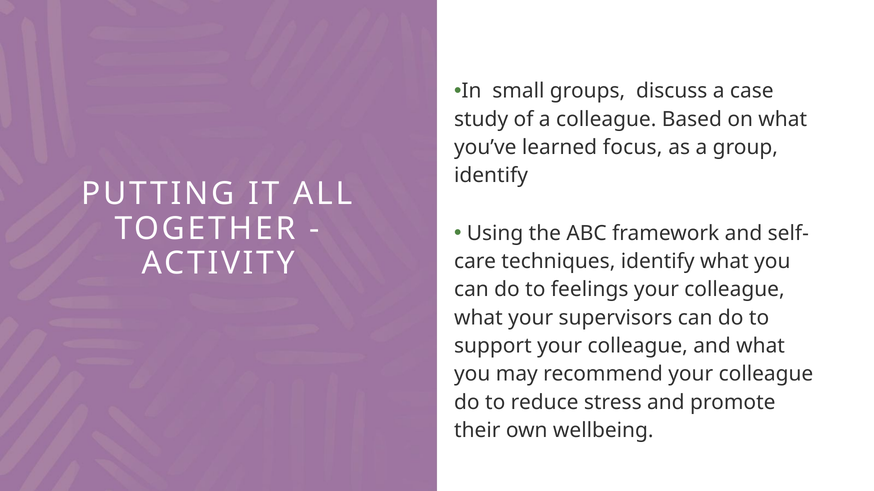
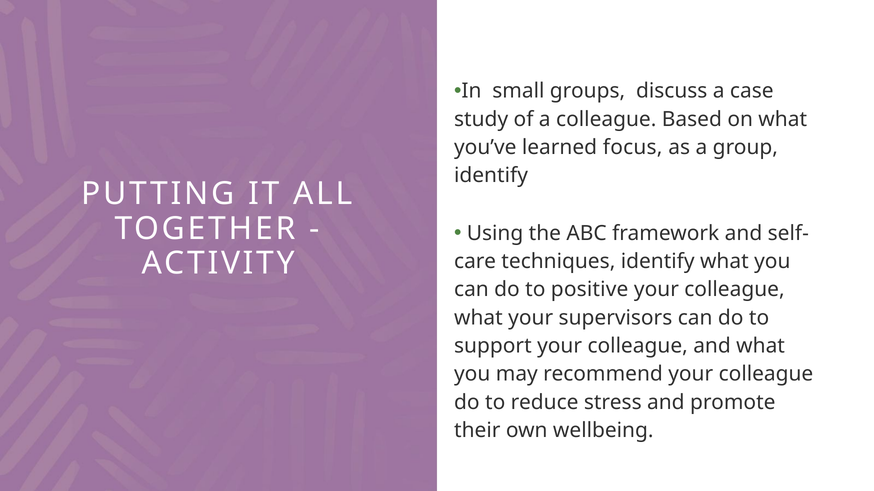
feelings: feelings -> positive
